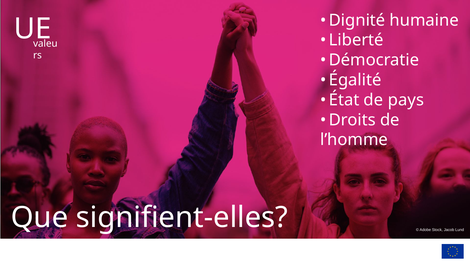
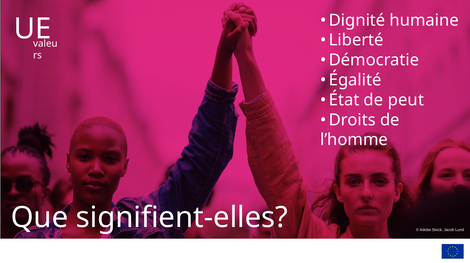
pays: pays -> peut
